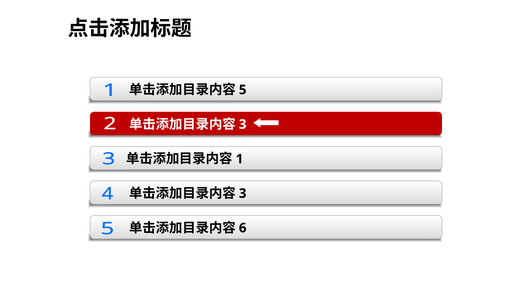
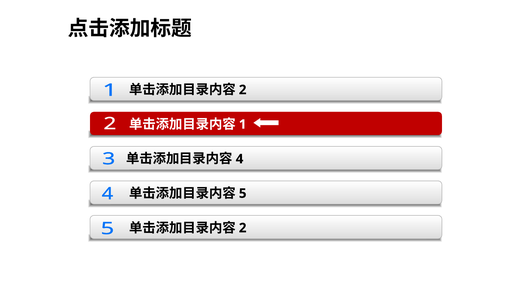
5 at (243, 90): 5 -> 2
3 at (243, 125): 3 -> 1
1: 1 -> 4
3 at (243, 194): 3 -> 5
6 at (243, 228): 6 -> 2
